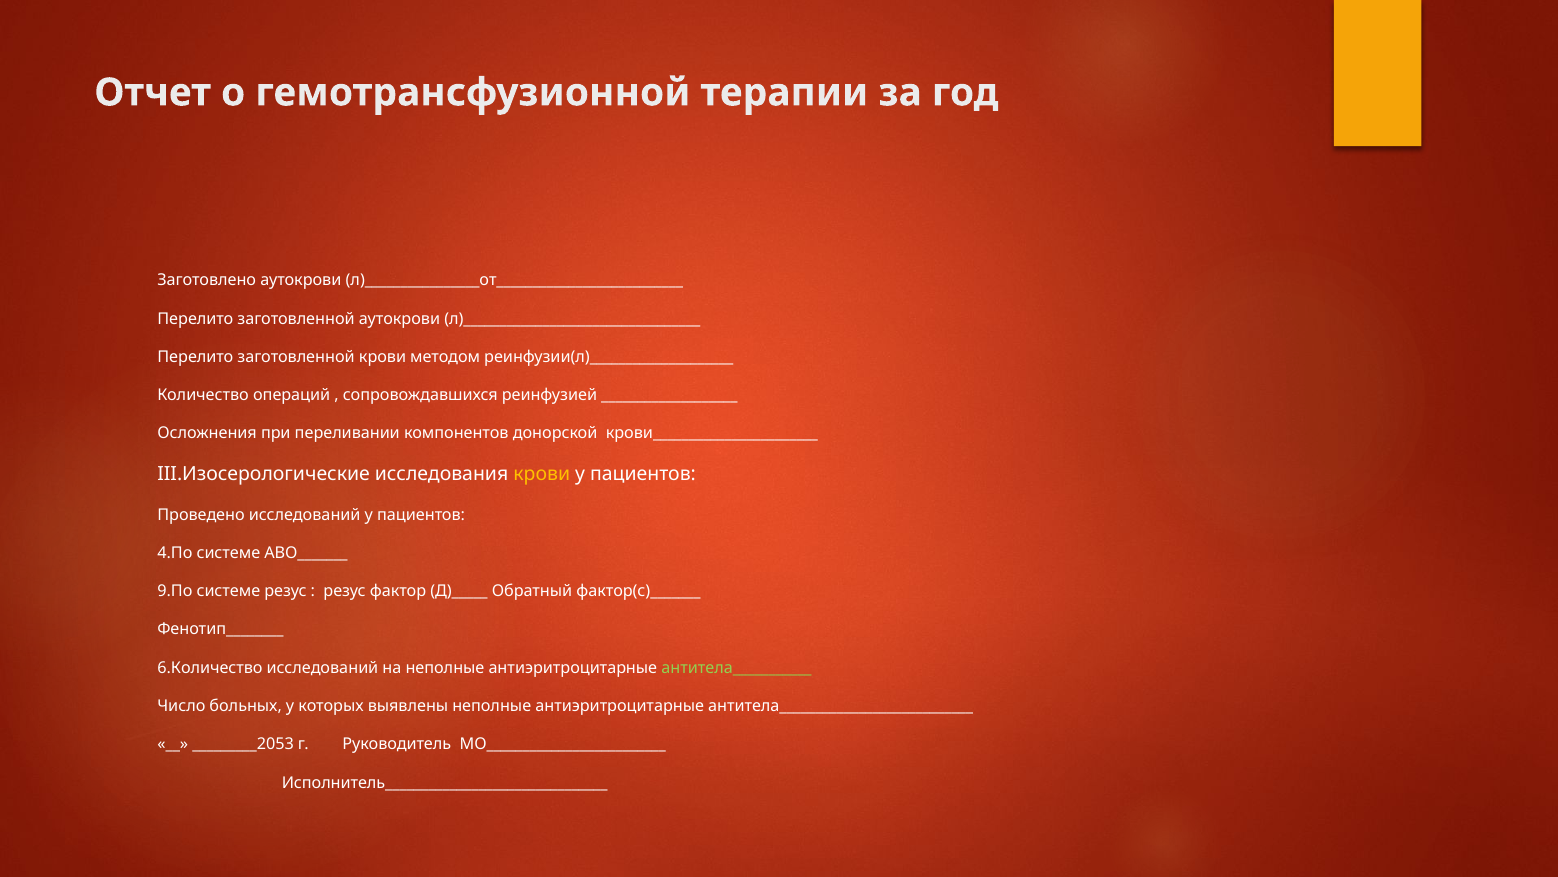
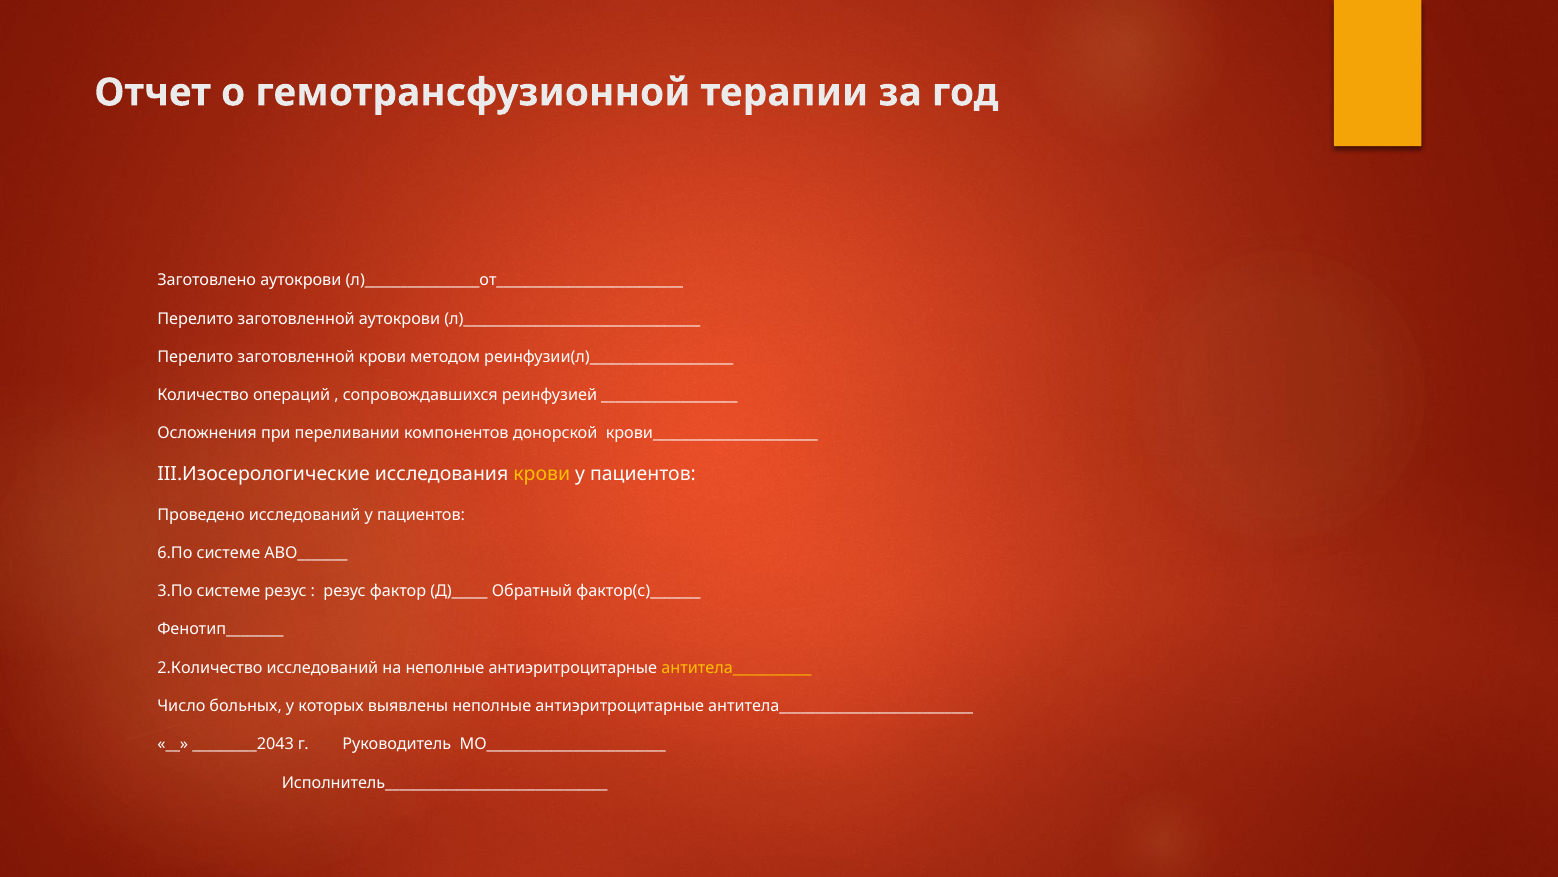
4.По: 4.По -> 6.По
9.По: 9.По -> 3.По
6.Количество: 6.Количество -> 2.Количество
антитела___________ colour: light green -> yellow
_________2053: _________2053 -> _________2043
